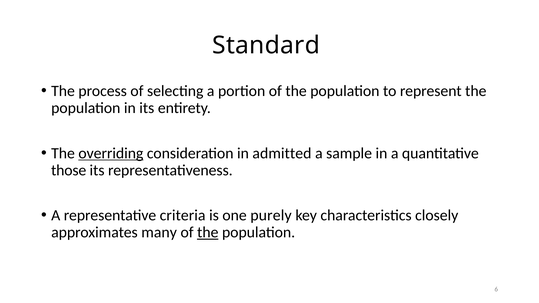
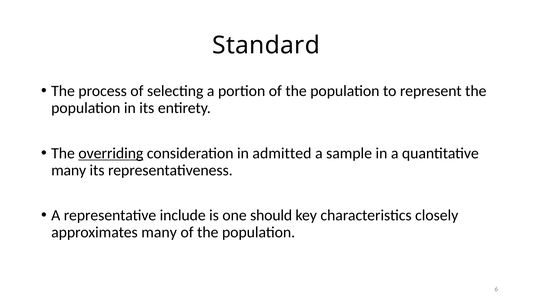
those at (69, 170): those -> many
criteria: criteria -> include
purely: purely -> should
the at (208, 232) underline: present -> none
